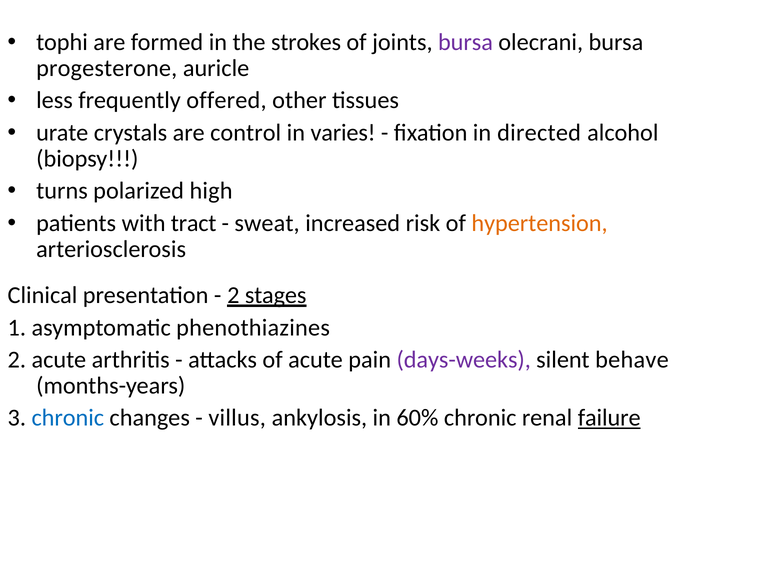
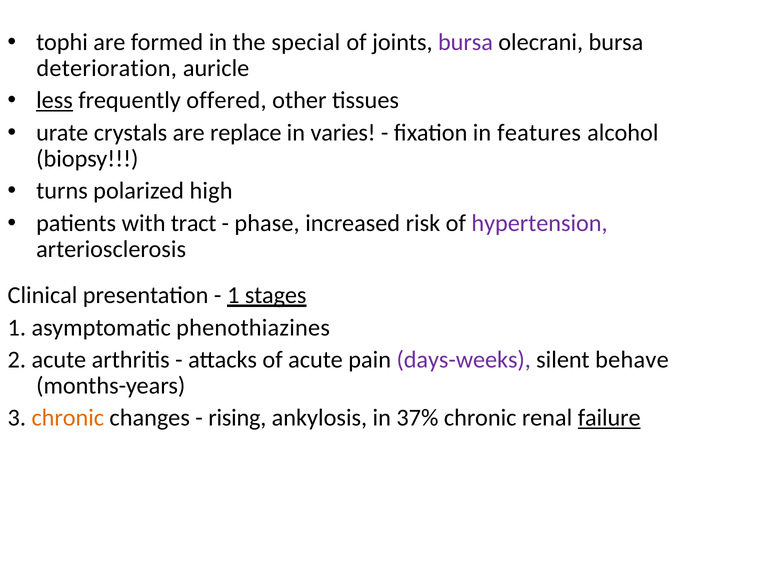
strokes: strokes -> special
progesterone: progesterone -> deterioration
less underline: none -> present
control: control -> replace
directed: directed -> features
sweat: sweat -> phase
hypertension colour: orange -> purple
2 at (233, 296): 2 -> 1
chronic at (68, 419) colour: blue -> orange
villus: villus -> rising
60%: 60% -> 37%
